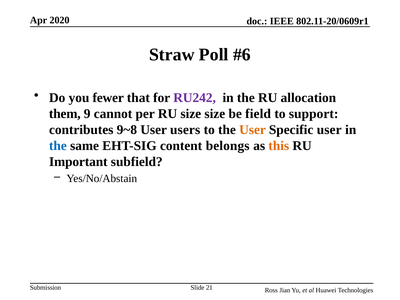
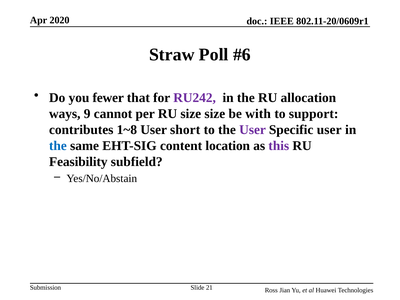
them: them -> ways
field: field -> with
9~8: 9~8 -> 1~8
users: users -> short
User at (253, 130) colour: orange -> purple
belongs: belongs -> location
this colour: orange -> purple
Important: Important -> Feasibility
